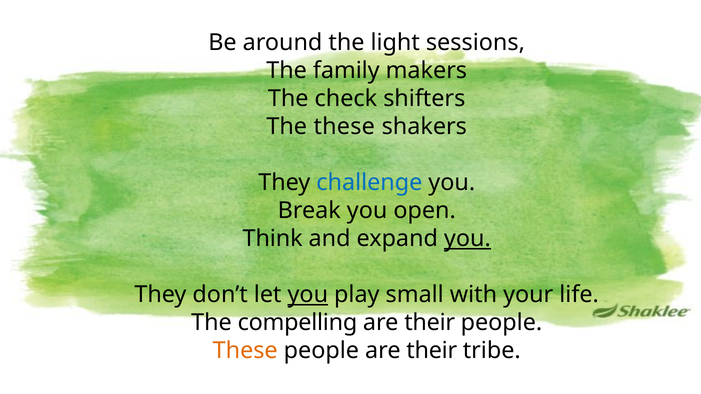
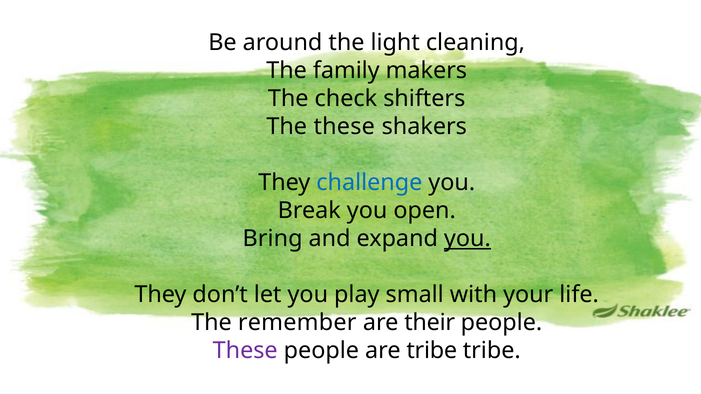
sessions: sessions -> cleaning
Think: Think -> Bring
you at (308, 295) underline: present -> none
compelling: compelling -> remember
These at (245, 351) colour: orange -> purple
people are their: their -> tribe
